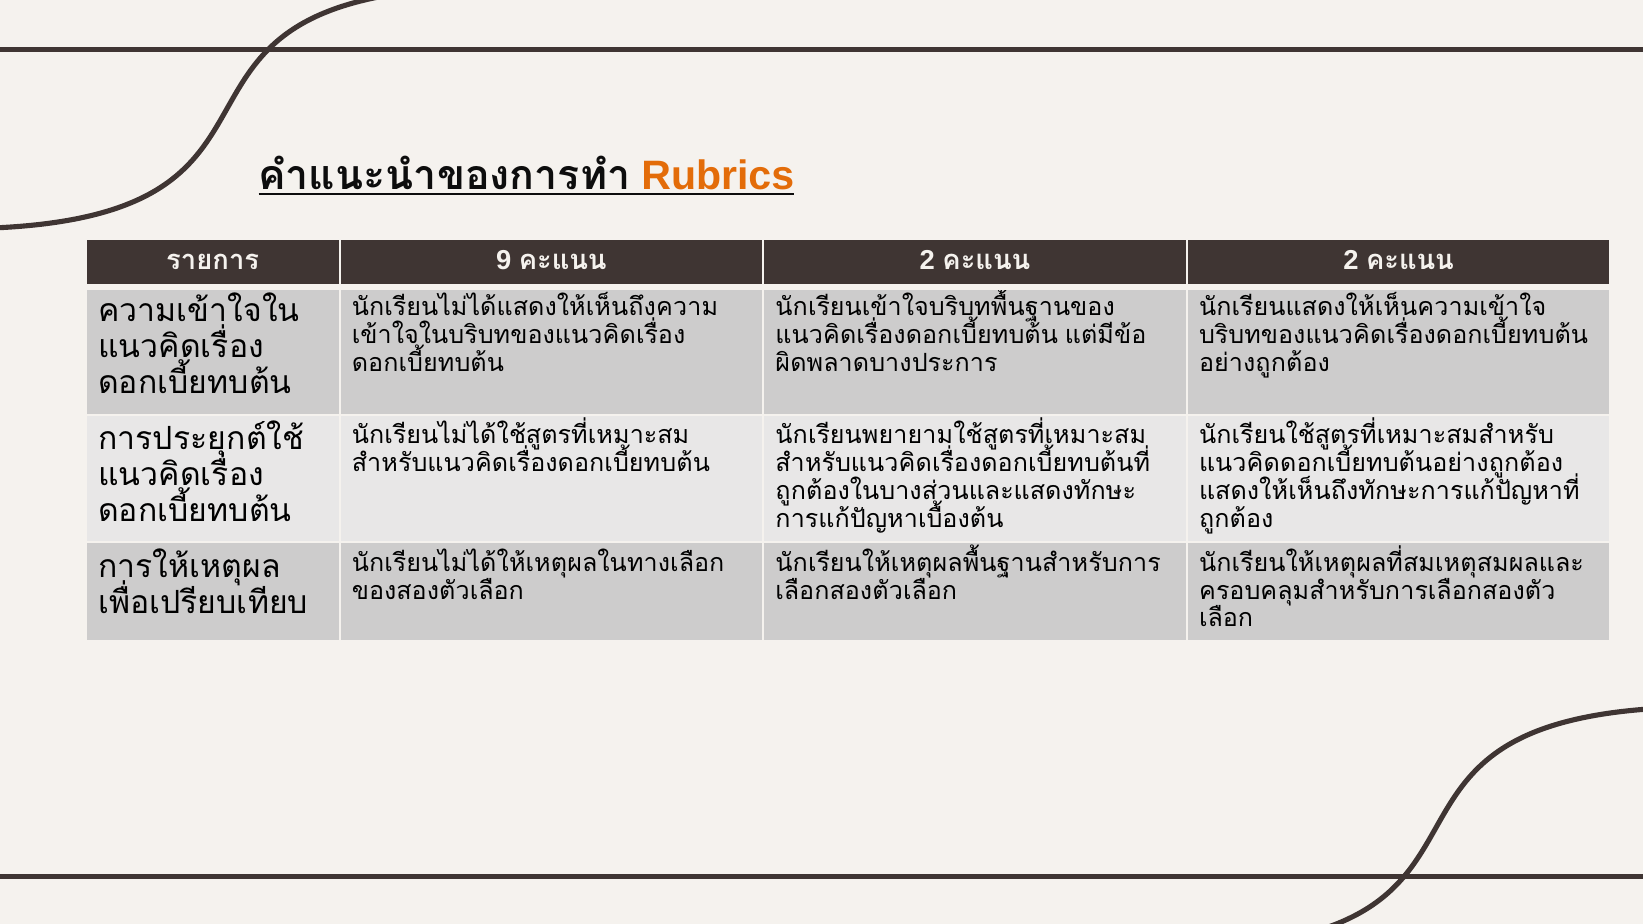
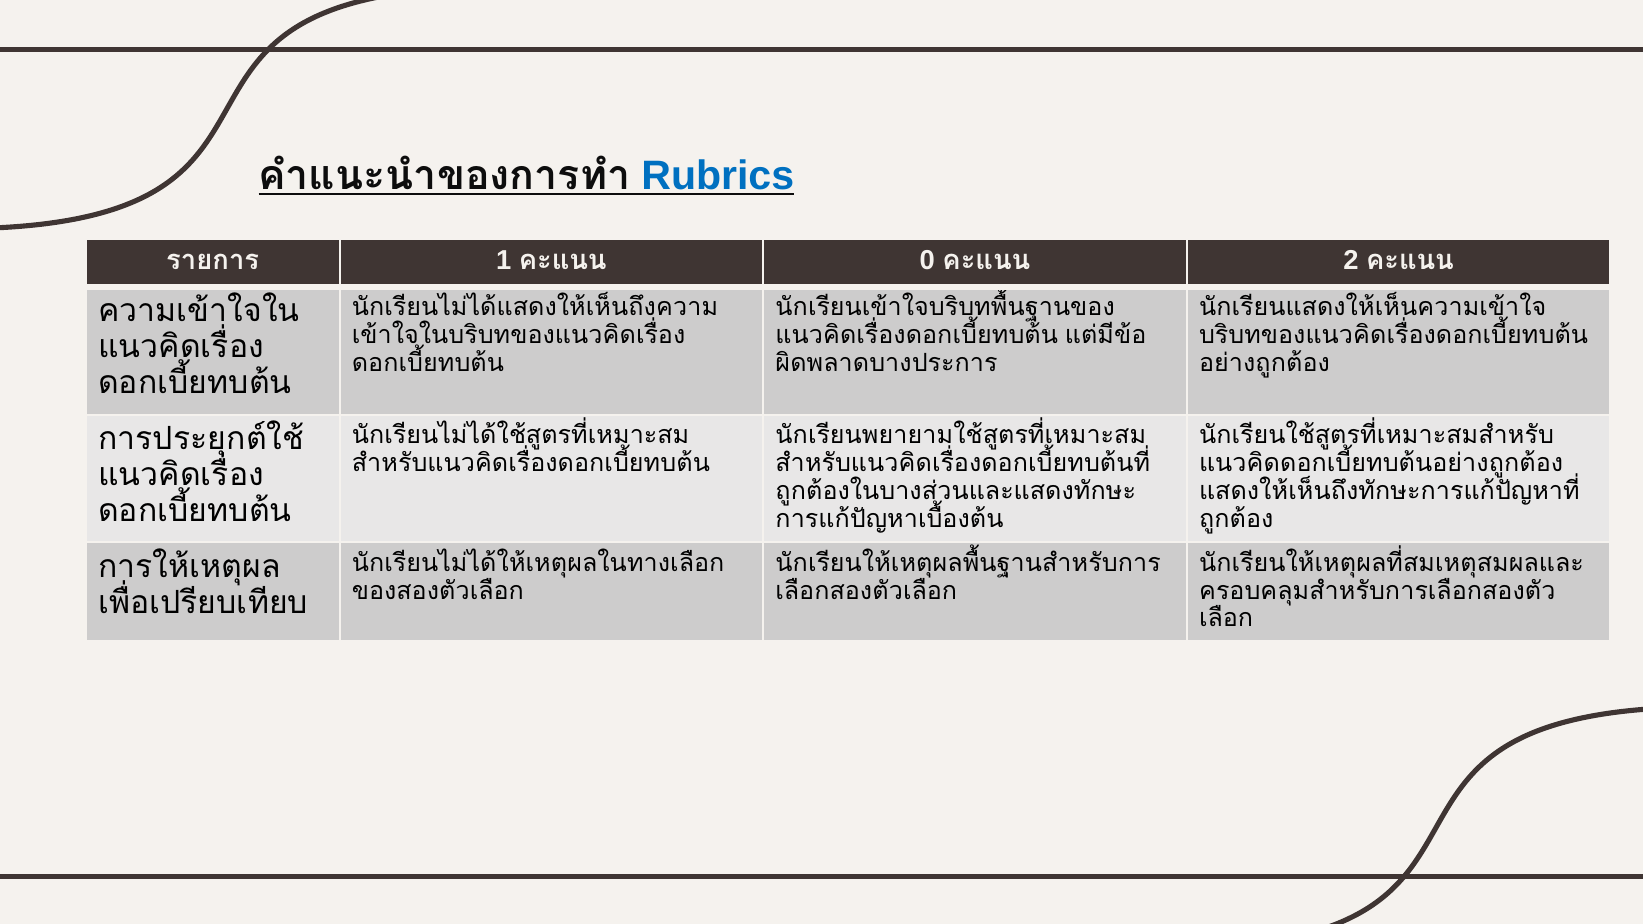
Rubrics colour: orange -> blue
9: 9 -> 1
2 at (927, 261): 2 -> 0
